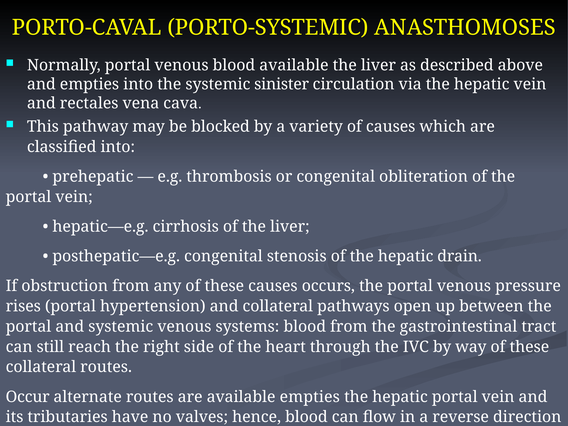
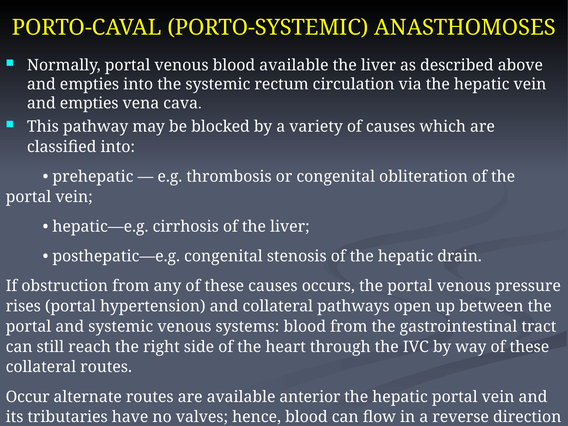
sinister: sinister -> rectum
rectales at (89, 103): rectales -> empties
available empties: empties -> anterior
